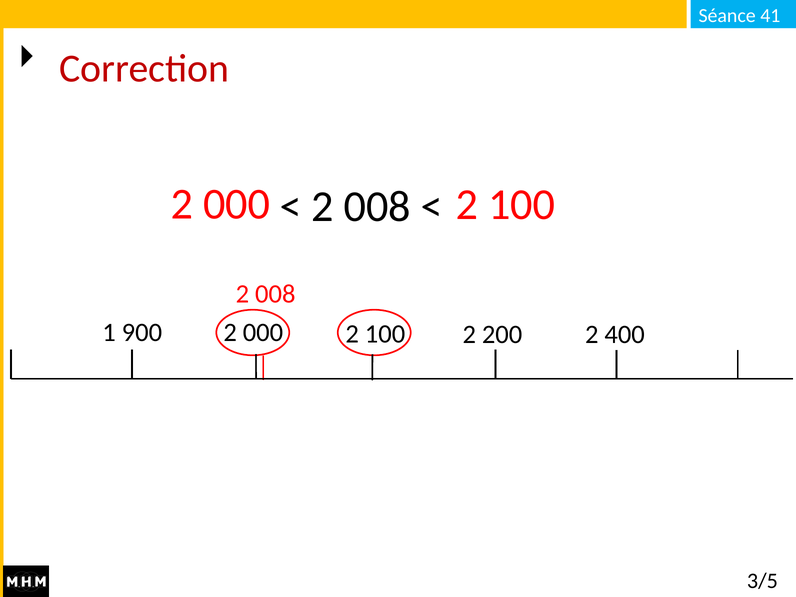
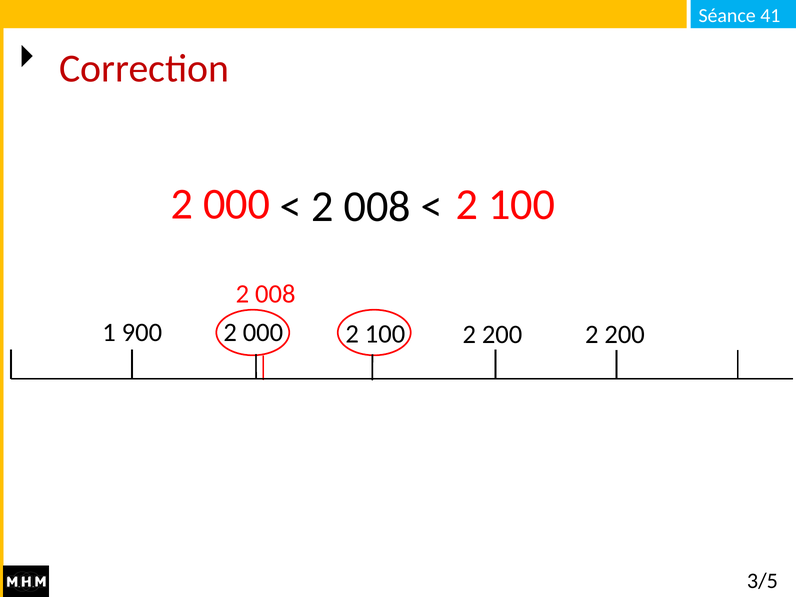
200 2 400: 400 -> 200
